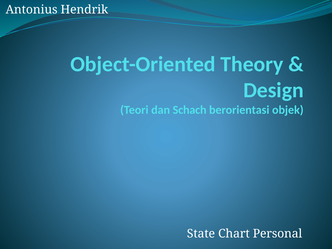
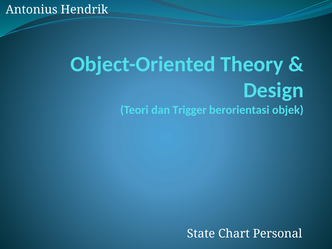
Schach: Schach -> Trigger
